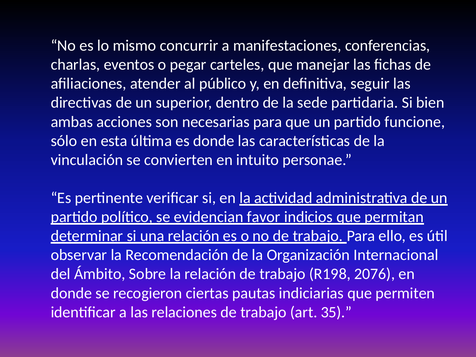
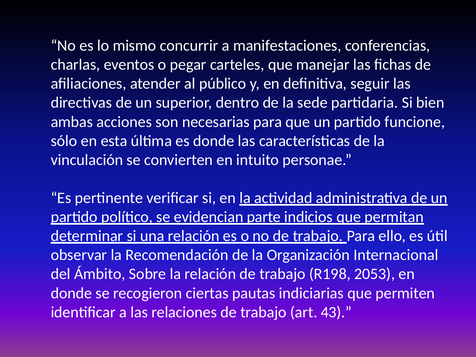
favor: favor -> parte
2076: 2076 -> 2053
35: 35 -> 43
